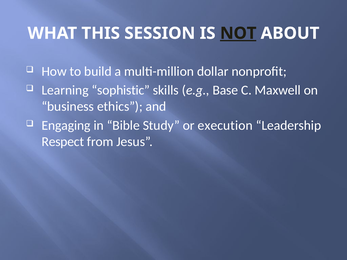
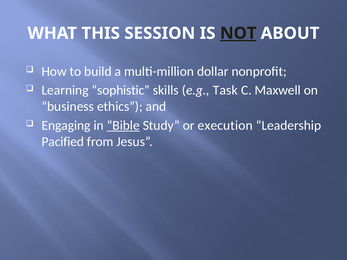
Base: Base -> Task
Bible underline: none -> present
Respect: Respect -> Pacified
